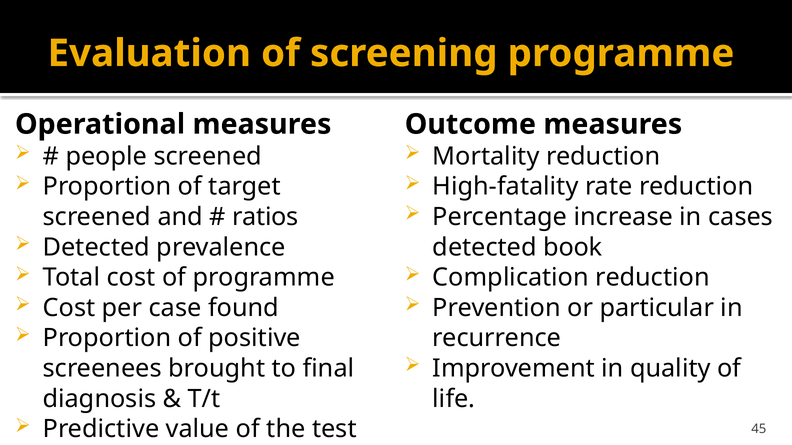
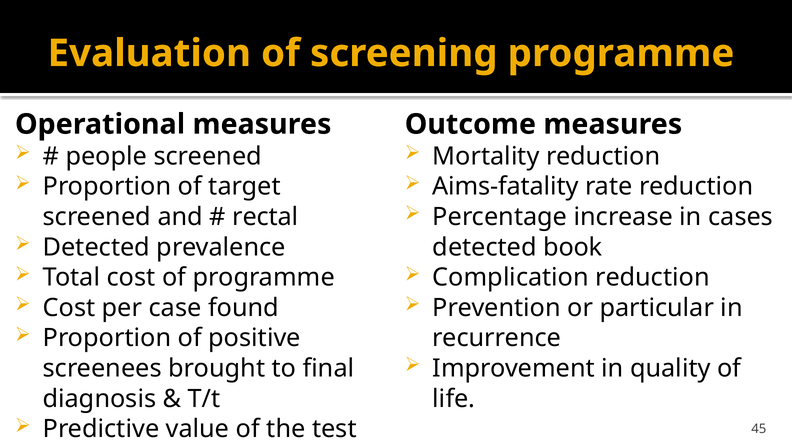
High-fatality: High-fatality -> Aims-fatality
ratios: ratios -> rectal
